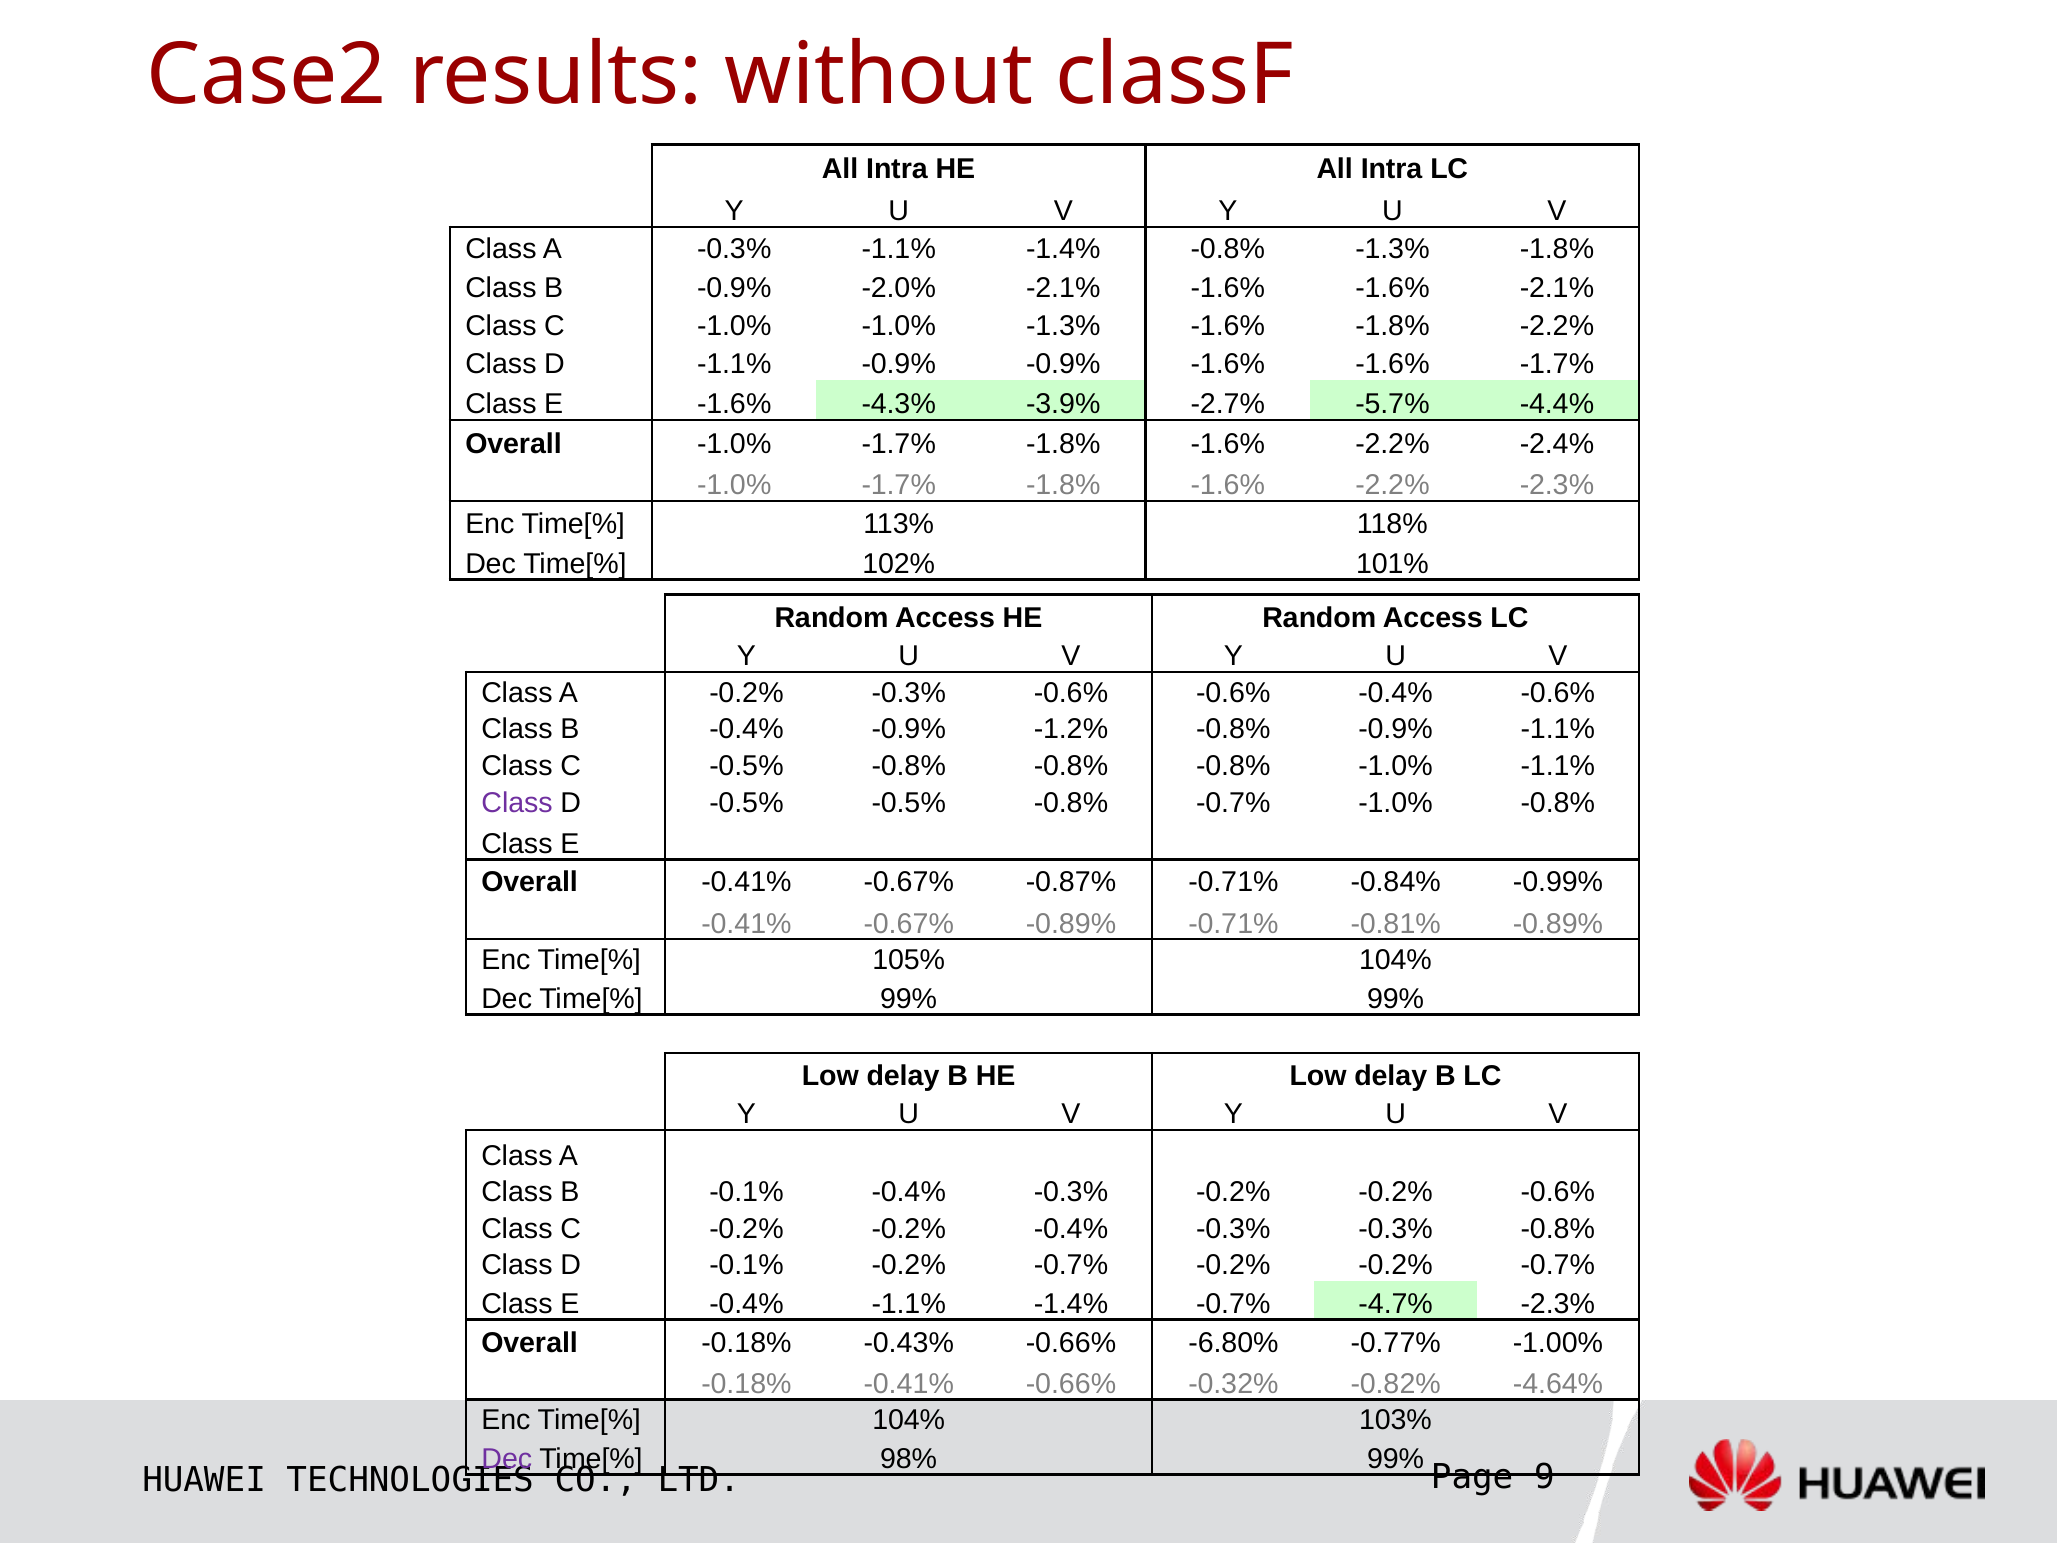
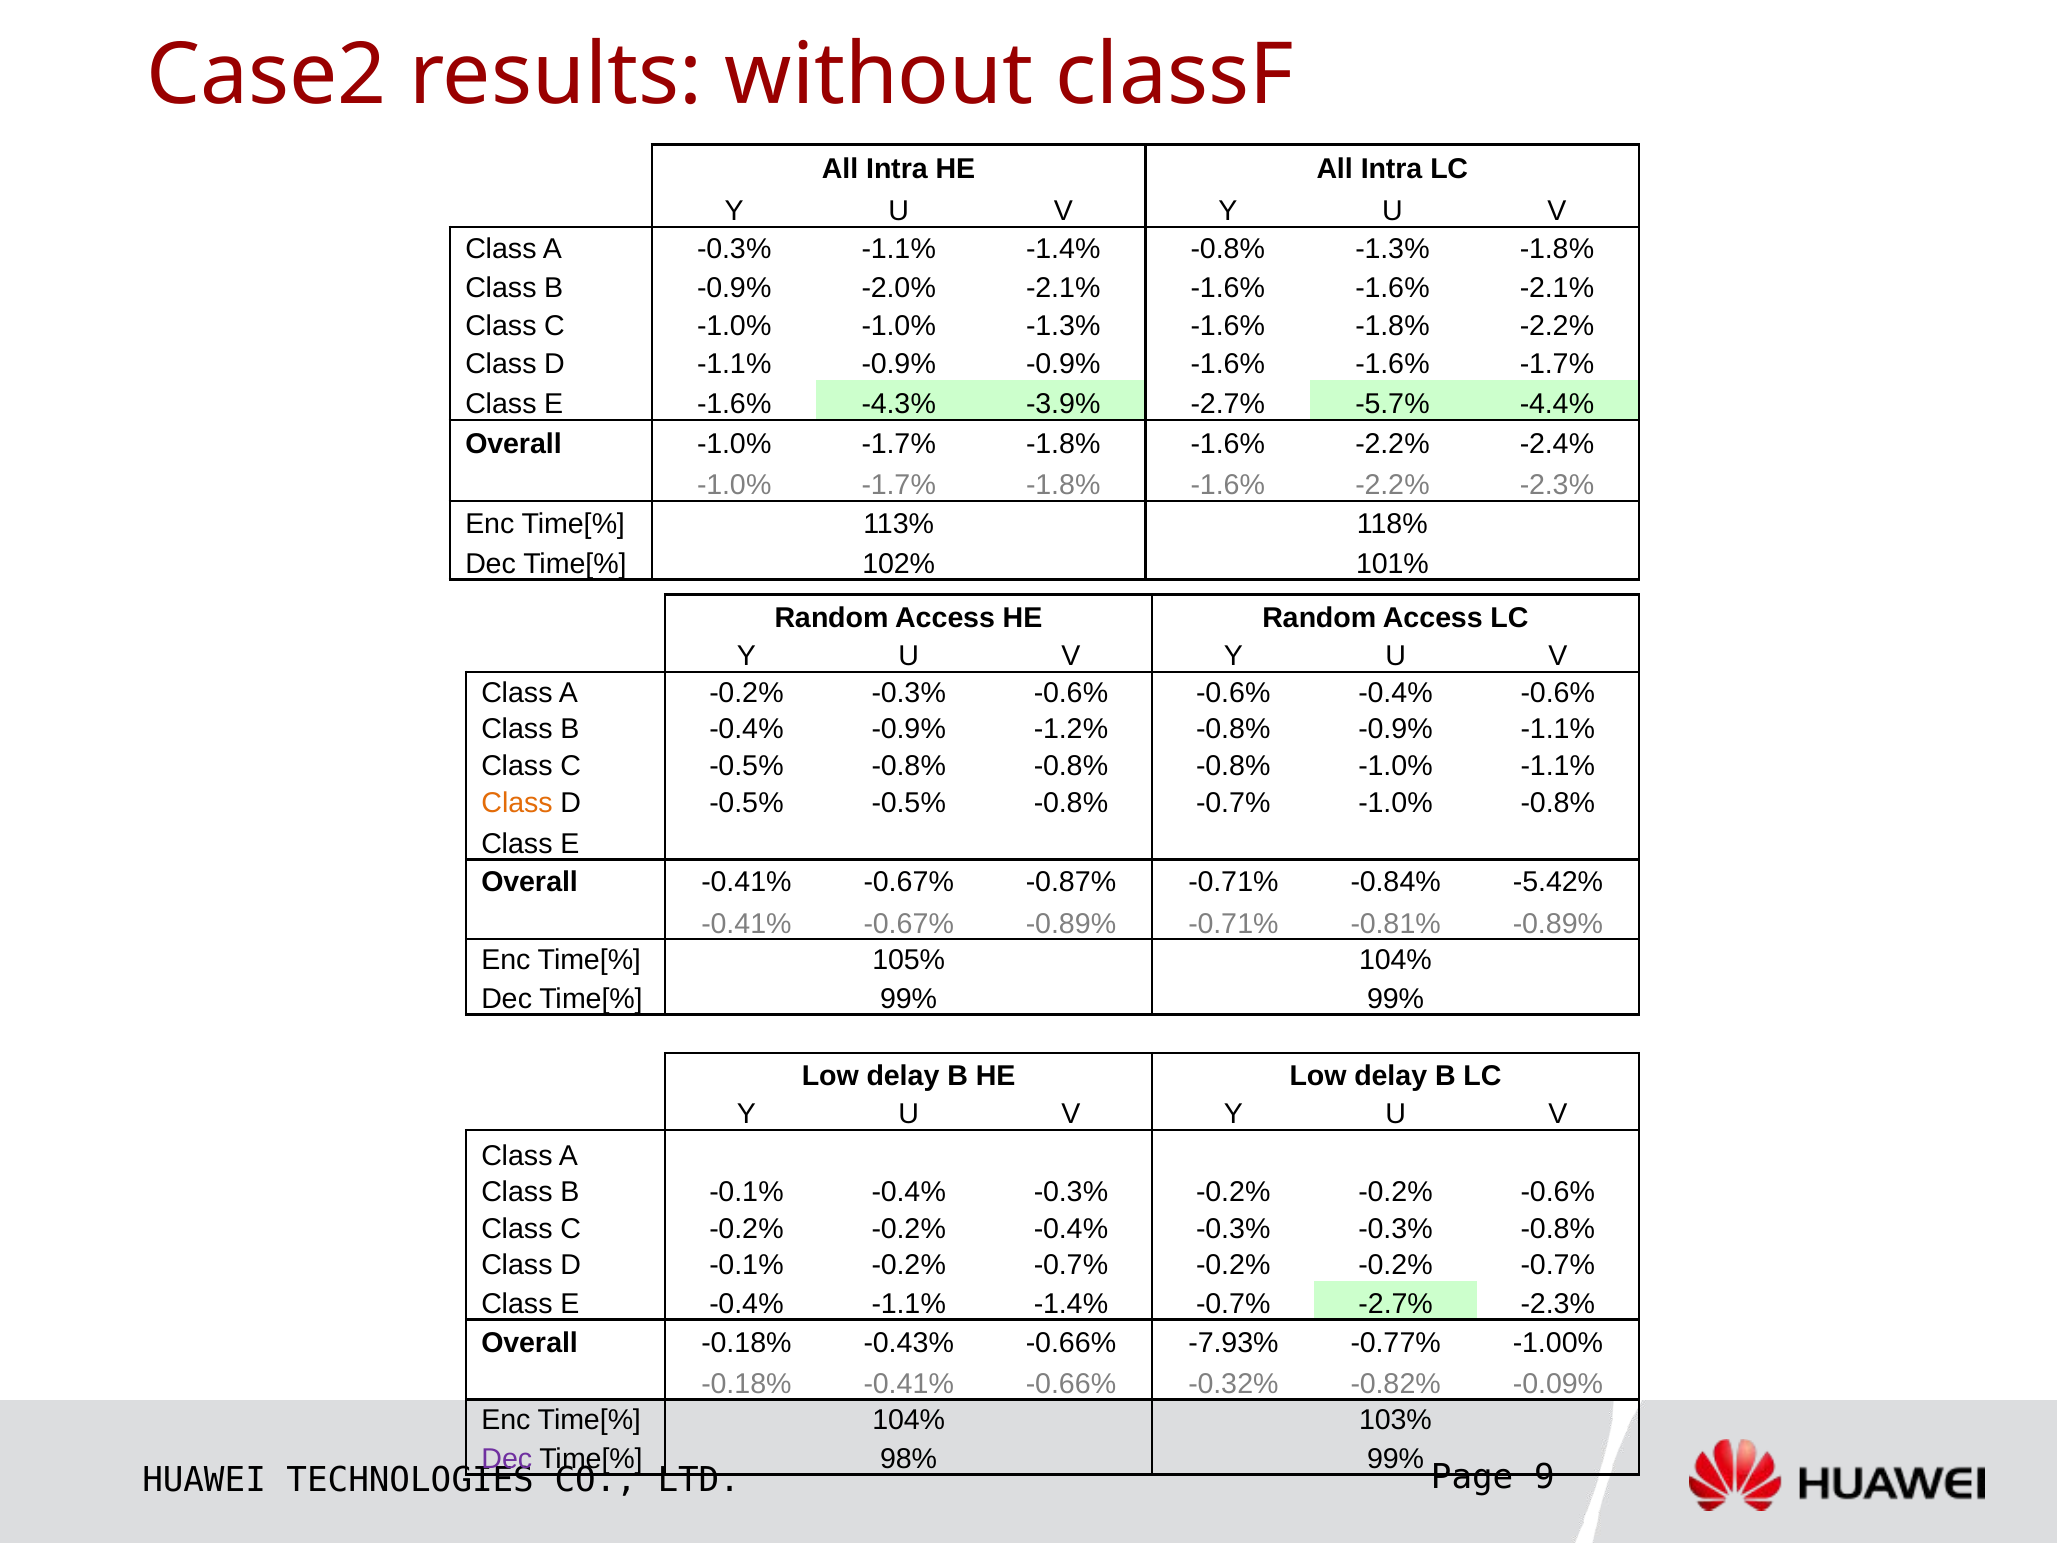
Class at (517, 803) colour: purple -> orange
-0.99%: -0.99% -> -5.42%
-0.7% -4.7%: -4.7% -> -2.7%
-6.80%: -6.80% -> -7.93%
-4.64%: -4.64% -> -0.09%
